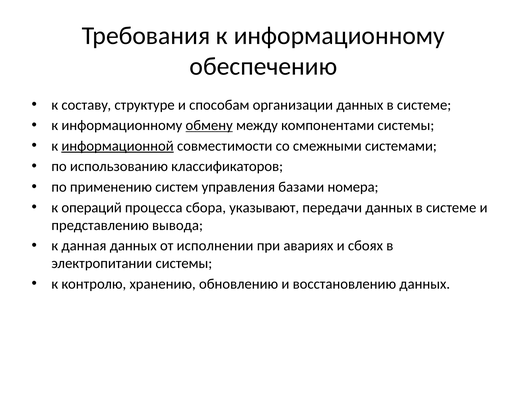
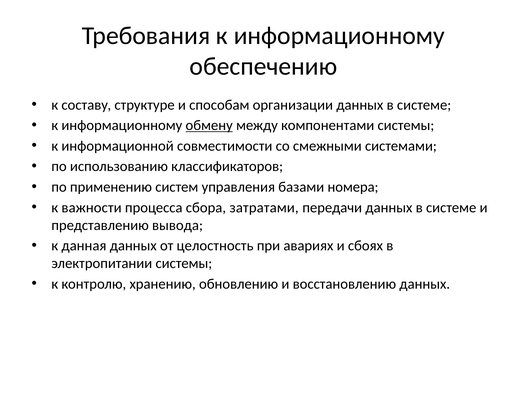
информационной underline: present -> none
операций: операций -> важности
указывают: указывают -> затратами
исполнении: исполнении -> целостность
